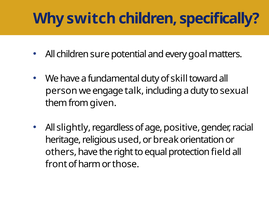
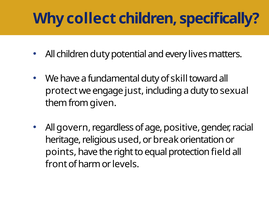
switch: switch -> collect
children sure: sure -> duty
goal: goal -> lives
person: person -> protect
talk: talk -> just
slightly: slightly -> govern
others: others -> points
those: those -> levels
